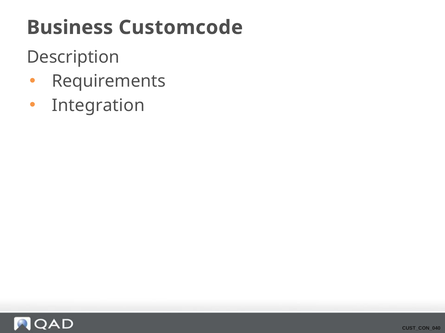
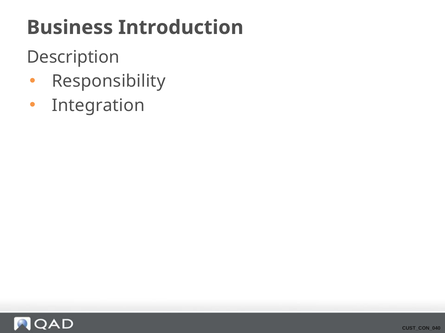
Customcode: Customcode -> Introduction
Requirements: Requirements -> Responsibility
